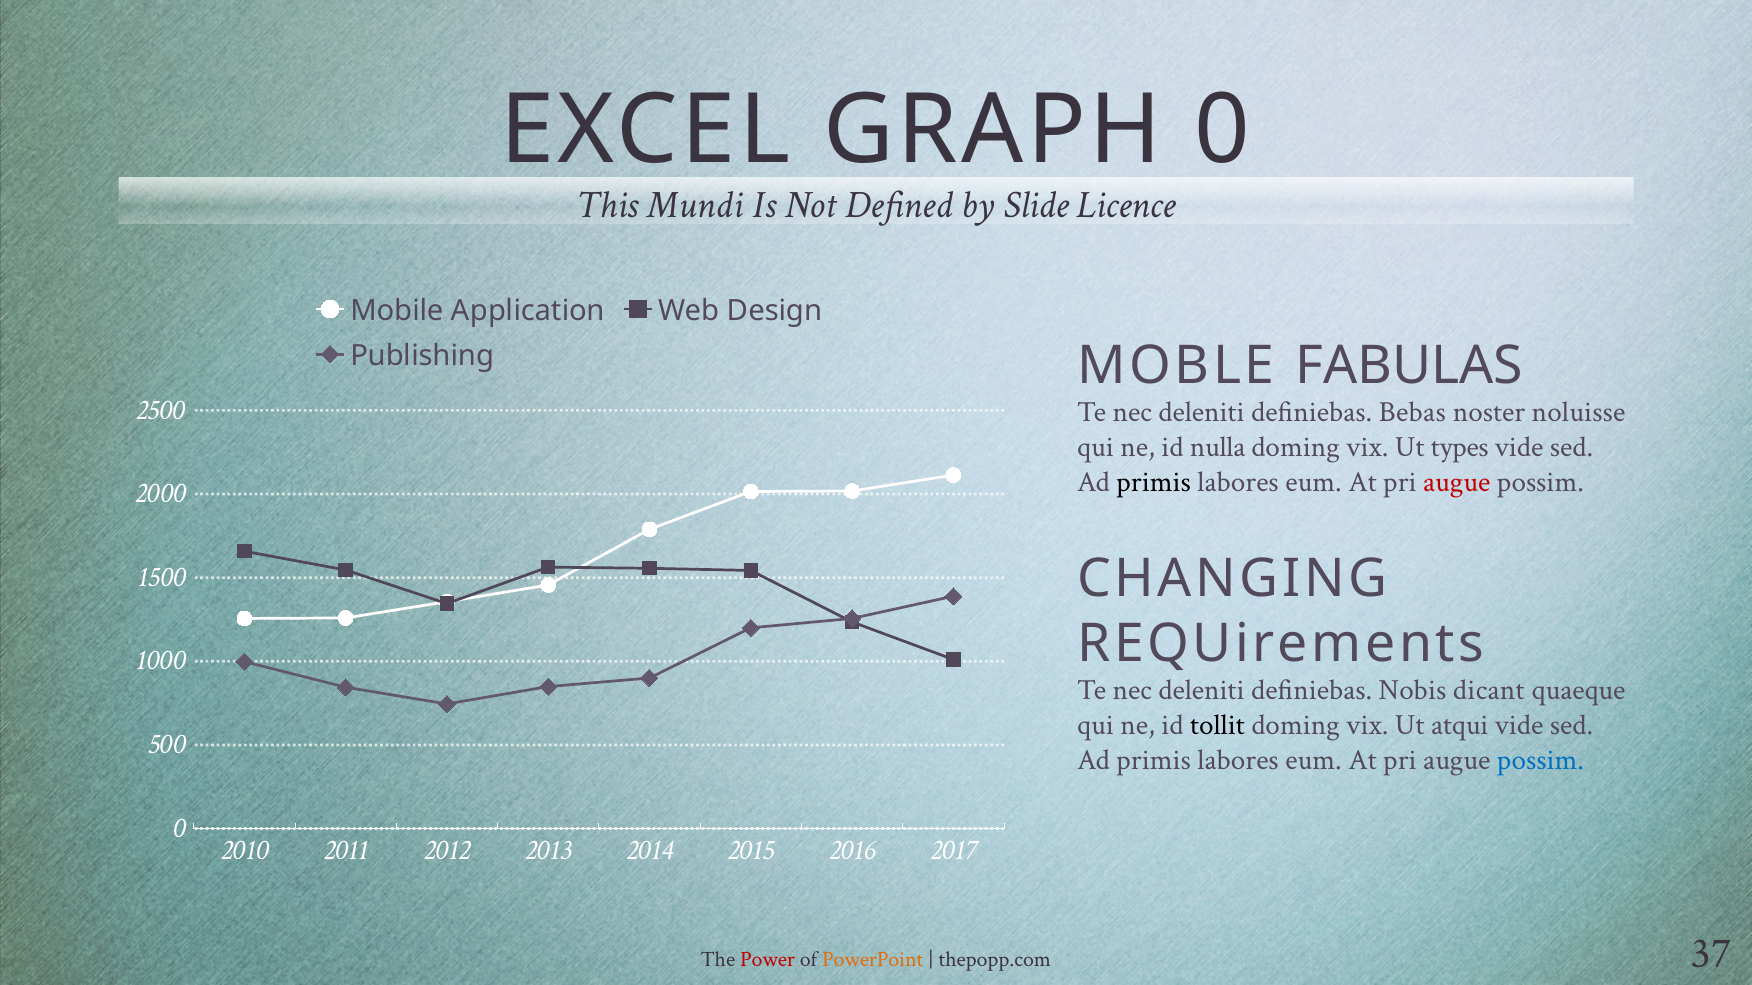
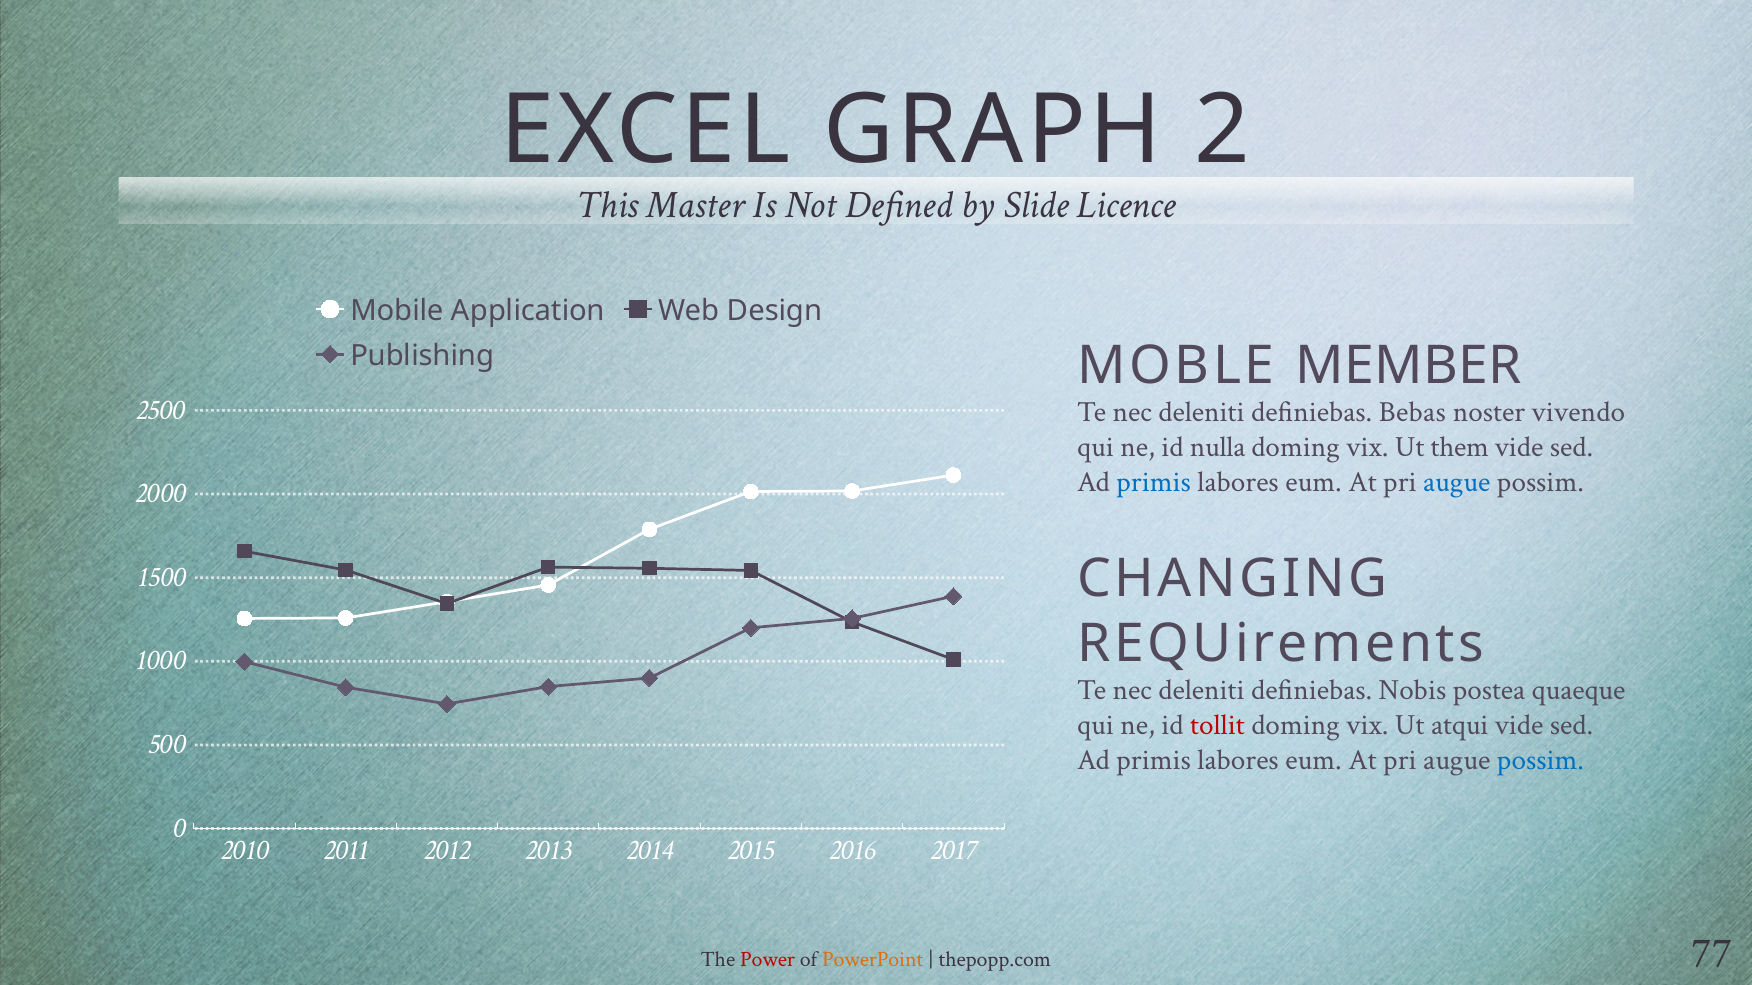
GRAPH 0: 0 -> 2
Mundi: Mundi -> Master
FABULAS: FABULAS -> MEMBER
noluisse: noluisse -> vivendo
types: types -> them
primis at (1154, 482) colour: black -> blue
augue at (1457, 482) colour: red -> blue
dicant: dicant -> postea
tollit colour: black -> red
37: 37 -> 77
